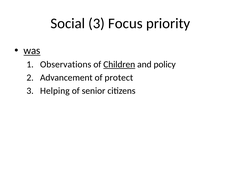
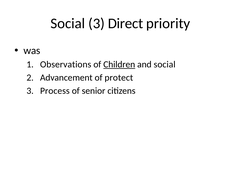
Focus: Focus -> Direct
was underline: present -> none
and policy: policy -> social
Helping: Helping -> Process
